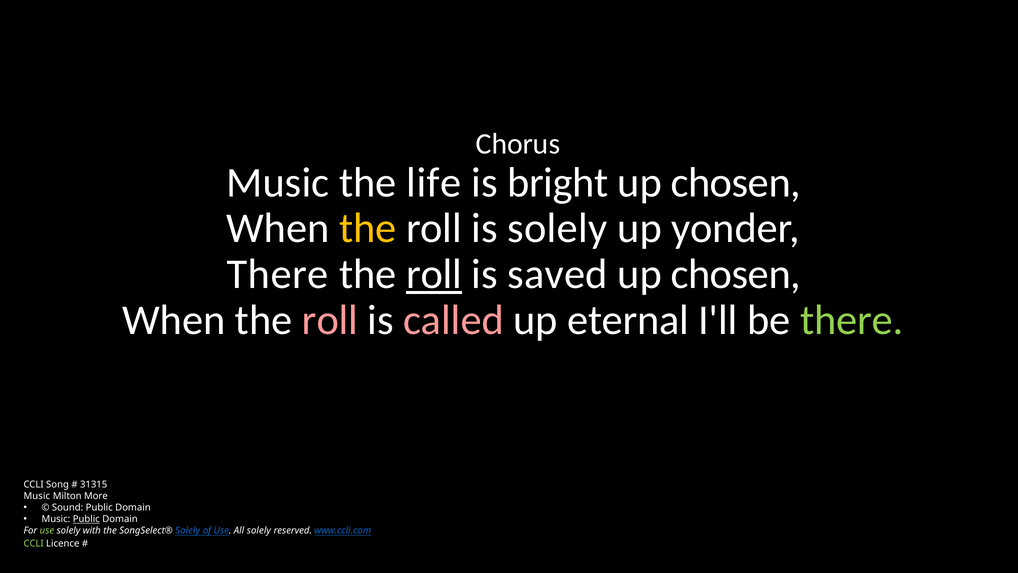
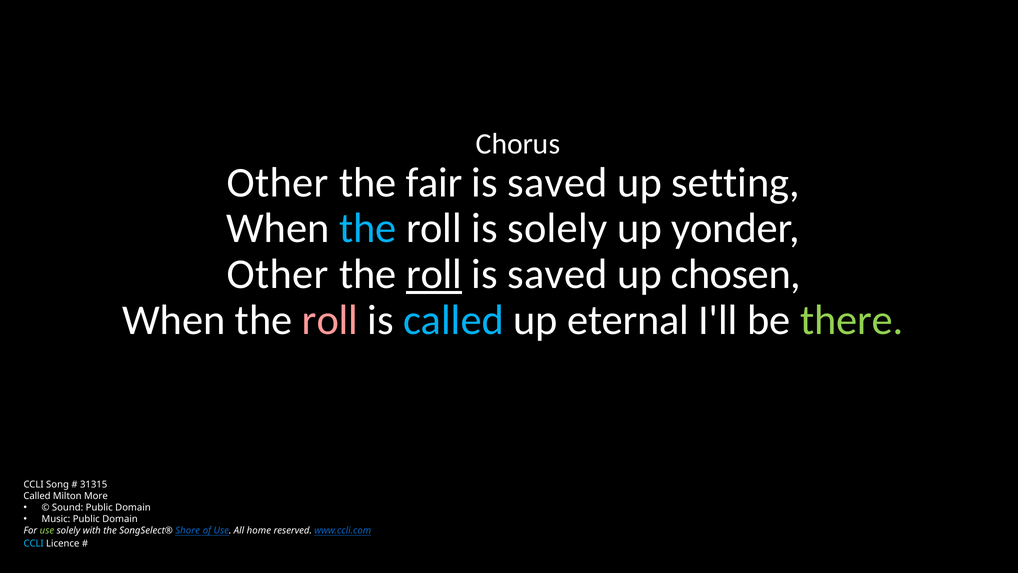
Music at (278, 182): Music -> Other
life: life -> fair
bright at (558, 182): bright -> saved
chosen at (736, 182): chosen -> setting
the at (368, 228) colour: yellow -> light blue
There at (278, 274): There -> Other
called at (453, 320) colour: pink -> light blue
Music at (37, 496): Music -> Called
Public at (86, 519) underline: present -> none
SongSelect® Solely: Solely -> Shore
All solely: solely -> home
CCLI at (34, 543) colour: light green -> light blue
